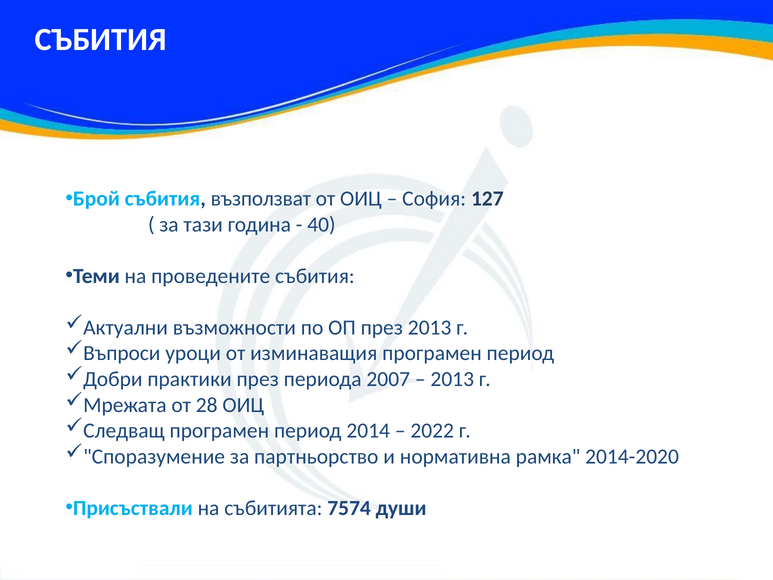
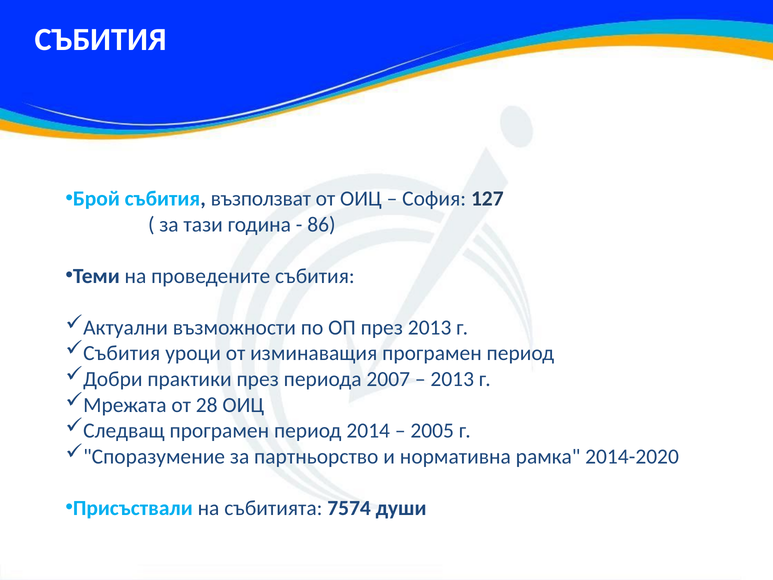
40: 40 -> 86
Въпроси at (122, 353): Въпроси -> Събития
2022: 2022 -> 2005
